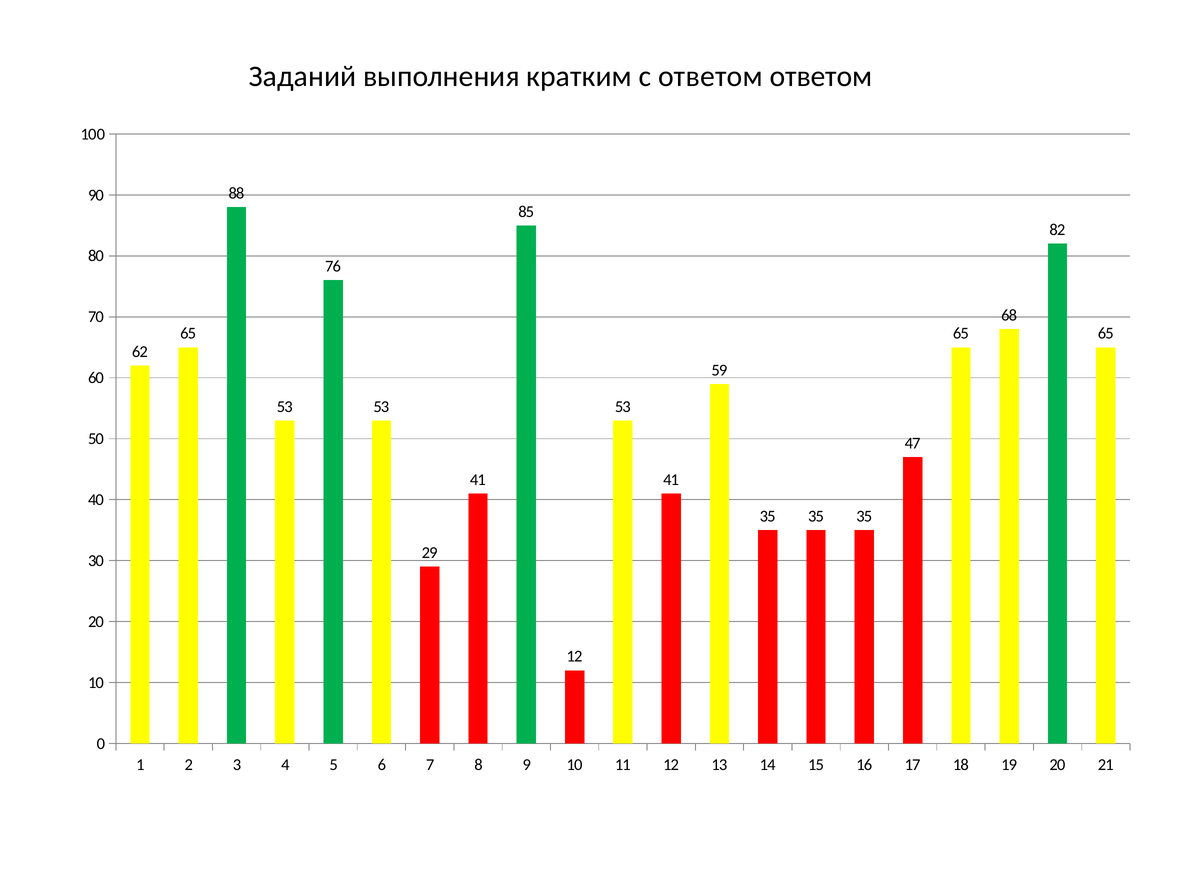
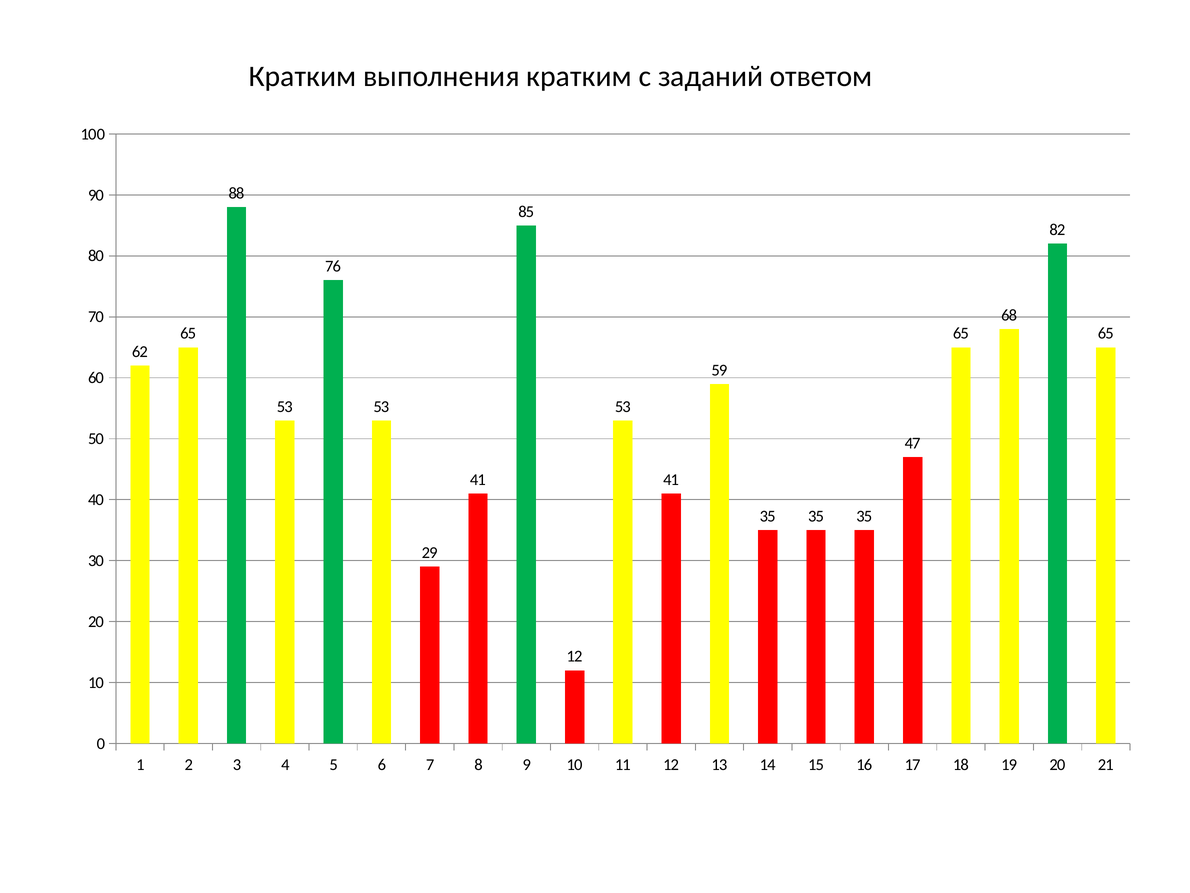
Заданий at (302, 77): Заданий -> Кратким
с ответом: ответом -> заданий
